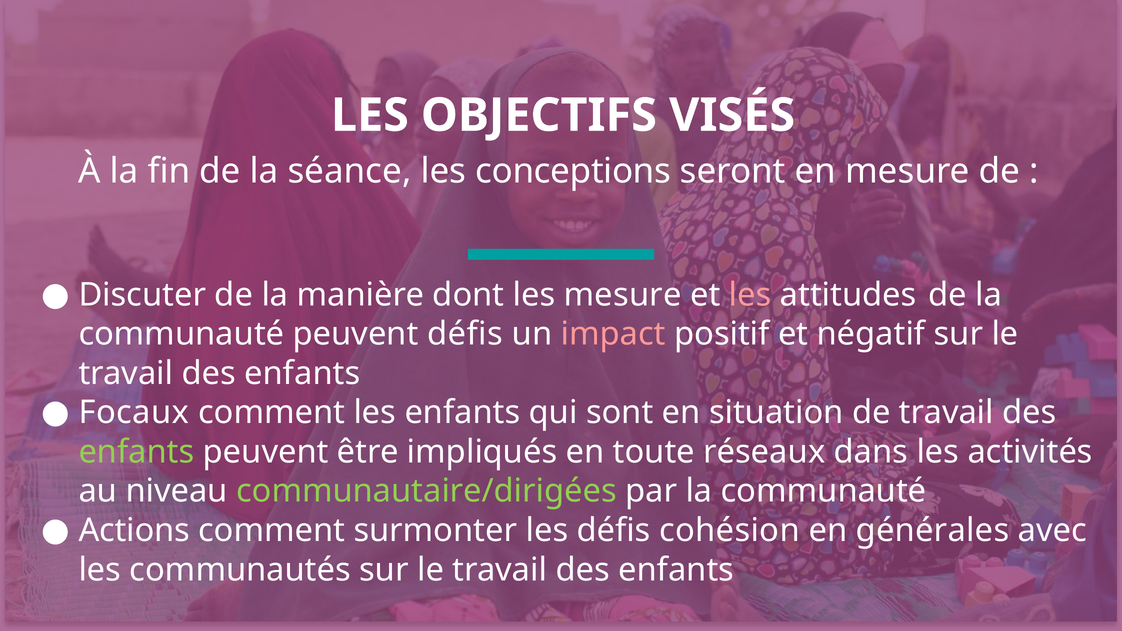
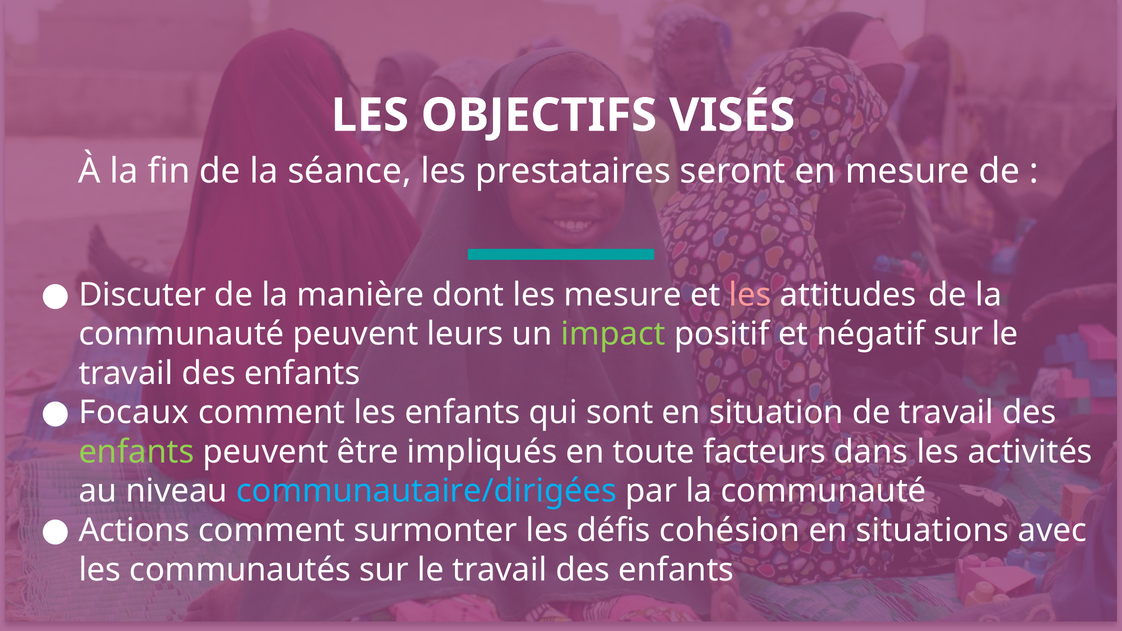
conceptions: conceptions -> prestataires
peuvent défis: défis -> leurs
impact colour: pink -> light green
réseaux: réseaux -> facteurs
communautaire/dirigées colour: light green -> light blue
générales: générales -> situations
